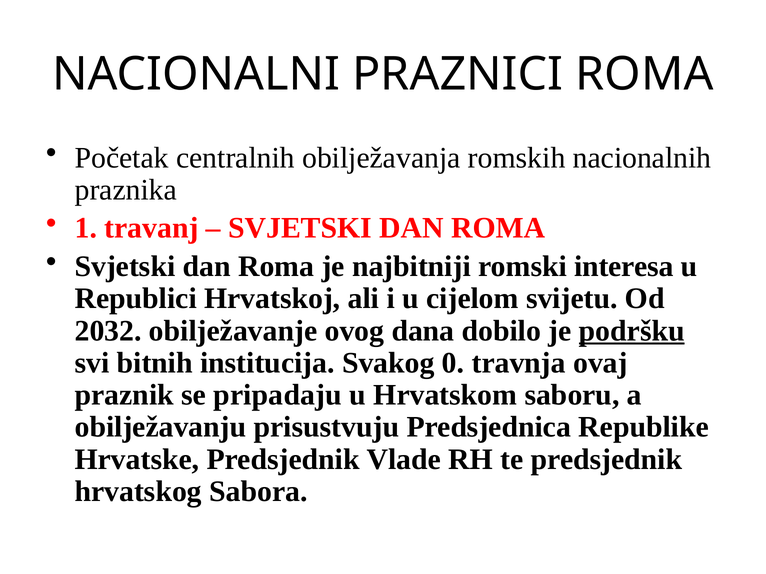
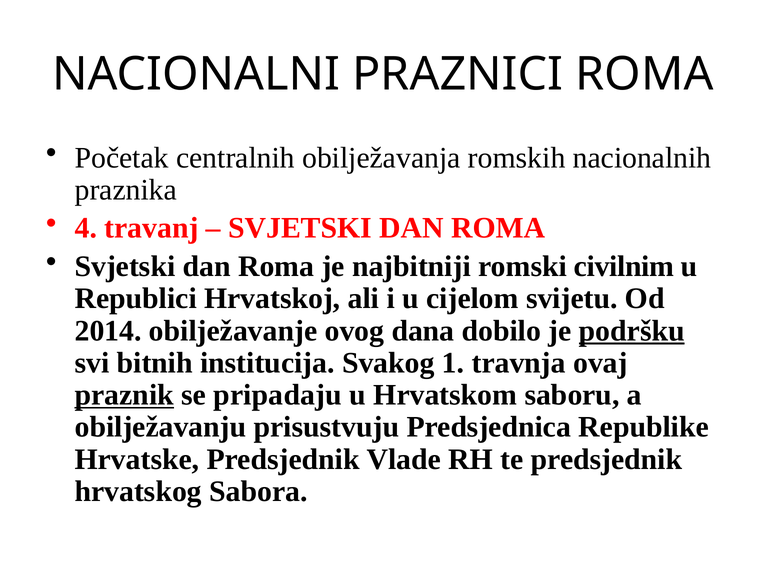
1: 1 -> 4
interesa: interesa -> civilnim
2032: 2032 -> 2014
0: 0 -> 1
praznik underline: none -> present
